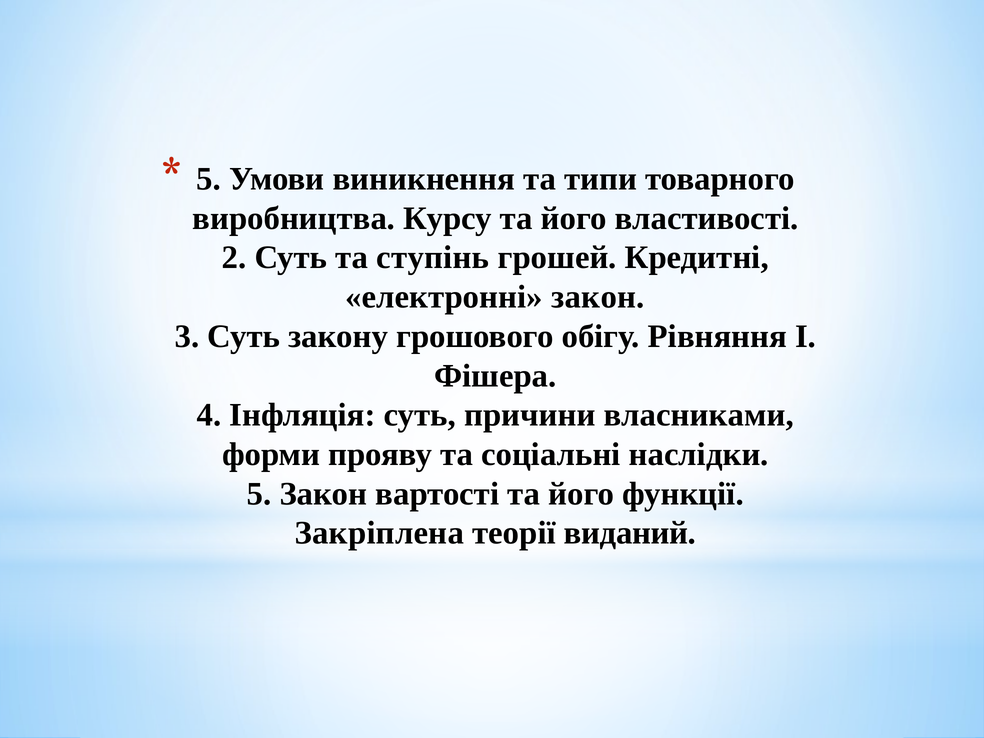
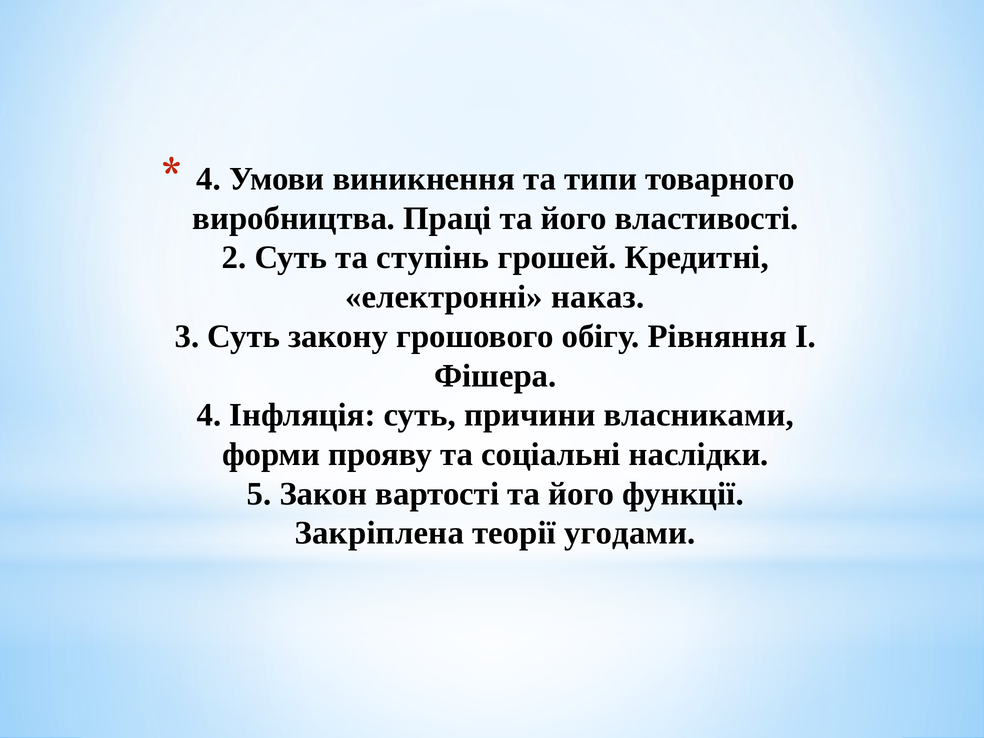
5 at (209, 179): 5 -> 4
Курсу: Курсу -> Праці
електронні закон: закон -> наказ
виданий: виданий -> угодами
